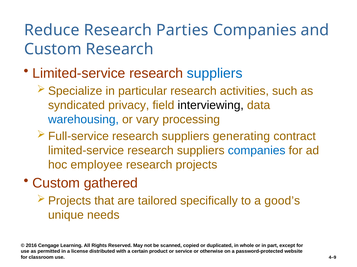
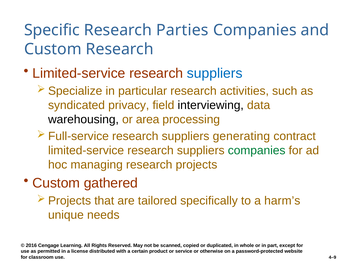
Reduce: Reduce -> Specific
warehousing colour: blue -> black
vary: vary -> area
companies at (257, 151) colour: blue -> green
employee: employee -> managing
good’s: good’s -> harm’s
